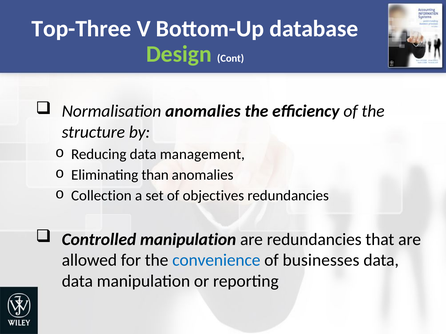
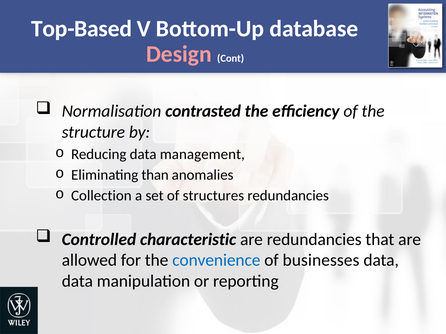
Top-Three: Top-Three -> Top-Based
Design colour: light green -> pink
Normalisation anomalies: anomalies -> contrasted
objectives: objectives -> structures
Controlled manipulation: manipulation -> characteristic
